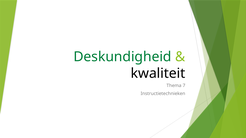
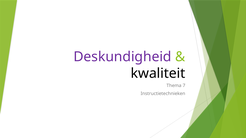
Deskundigheid colour: green -> purple
